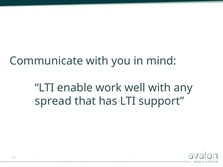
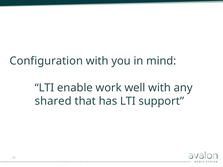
Communicate: Communicate -> Configuration
spread: spread -> shared
